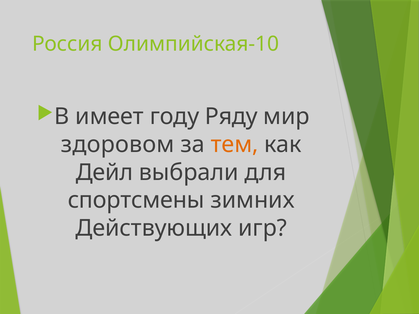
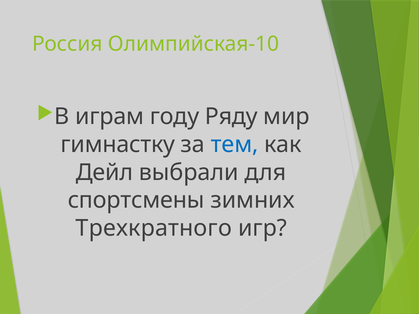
имеет: имеет -> играм
здоровом: здоровом -> гимнастку
тем colour: orange -> blue
Действующих: Действующих -> Трехкратного
